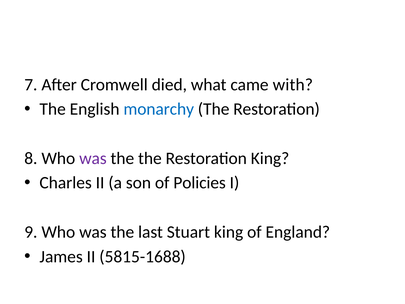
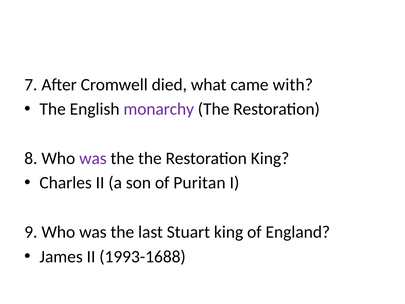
monarchy colour: blue -> purple
Policies: Policies -> Puritan
5815-1688: 5815-1688 -> 1993-1688
